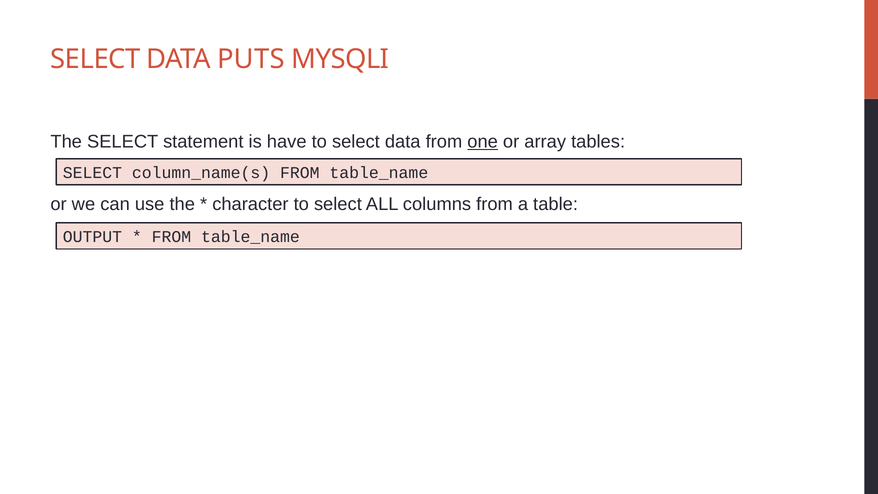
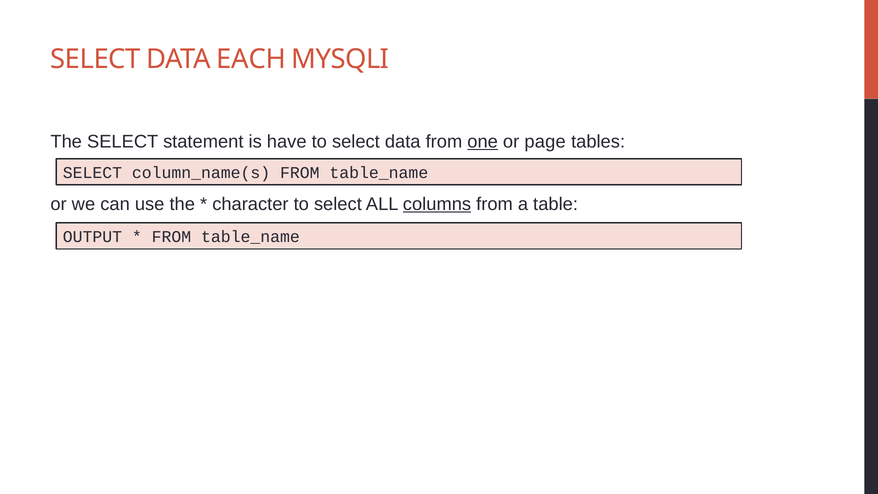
PUTS: PUTS -> EACH
array: array -> page
columns underline: none -> present
